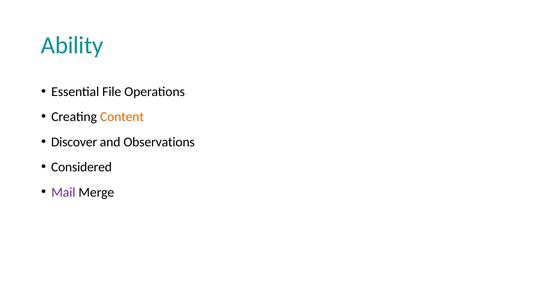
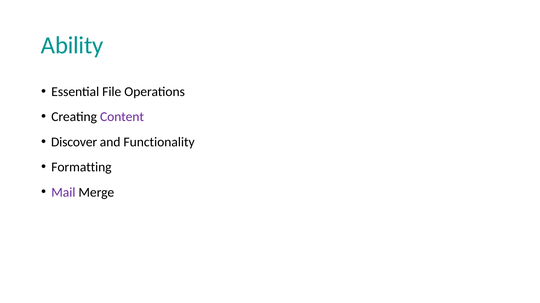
Content colour: orange -> purple
Observations: Observations -> Functionality
Considered: Considered -> Formatting
